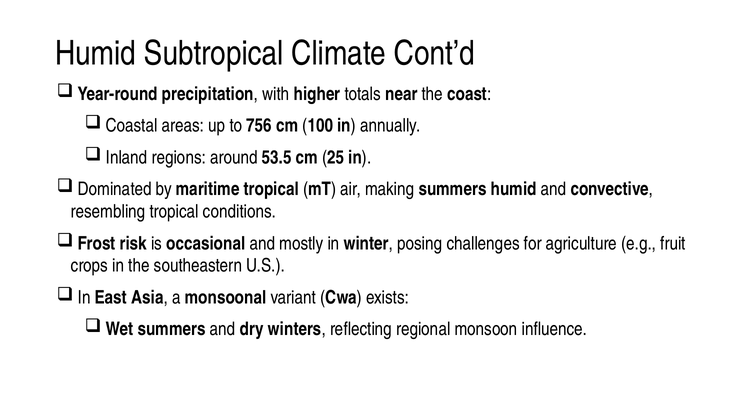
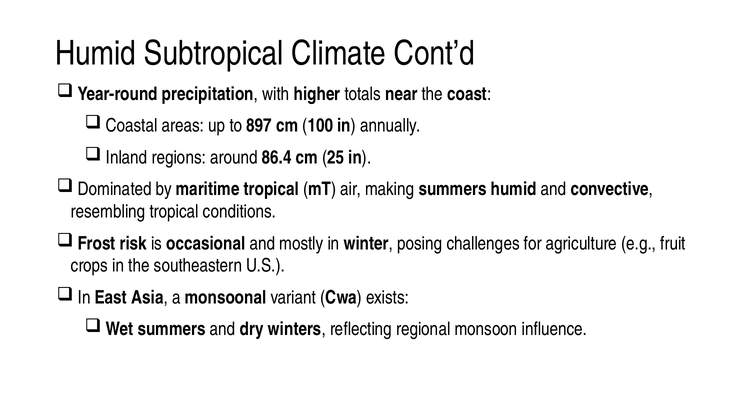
756: 756 -> 897
53.5: 53.5 -> 86.4
